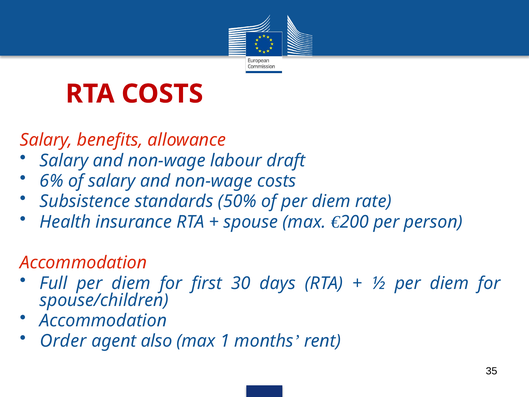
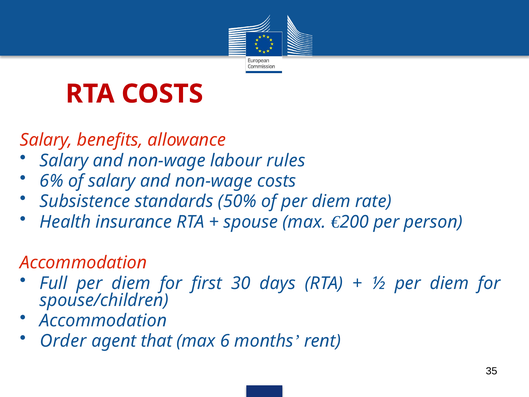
draft: draft -> rules
also: also -> that
1: 1 -> 6
